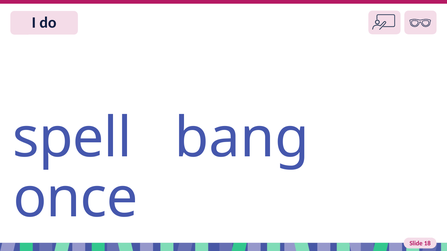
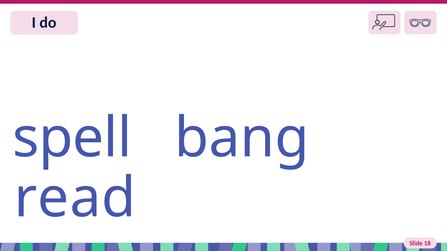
once: once -> read
